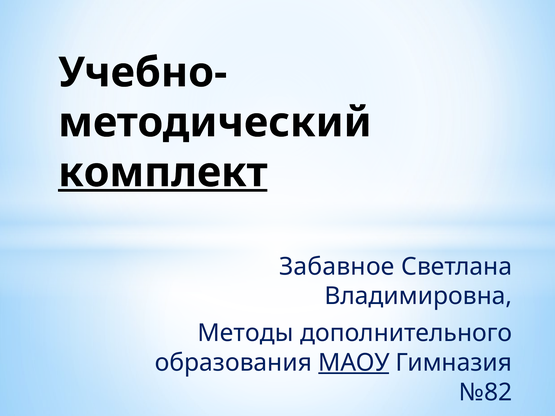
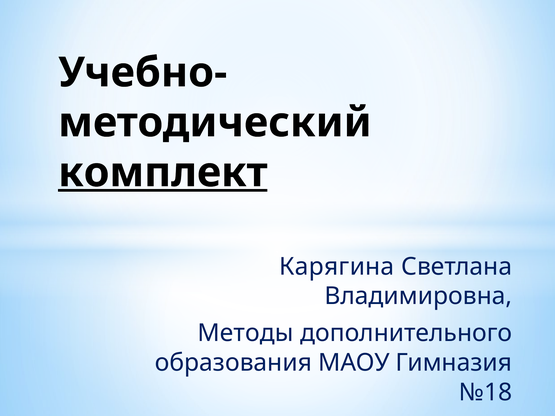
Забавное: Забавное -> Карягина
МАОУ underline: present -> none
№82: №82 -> №18
